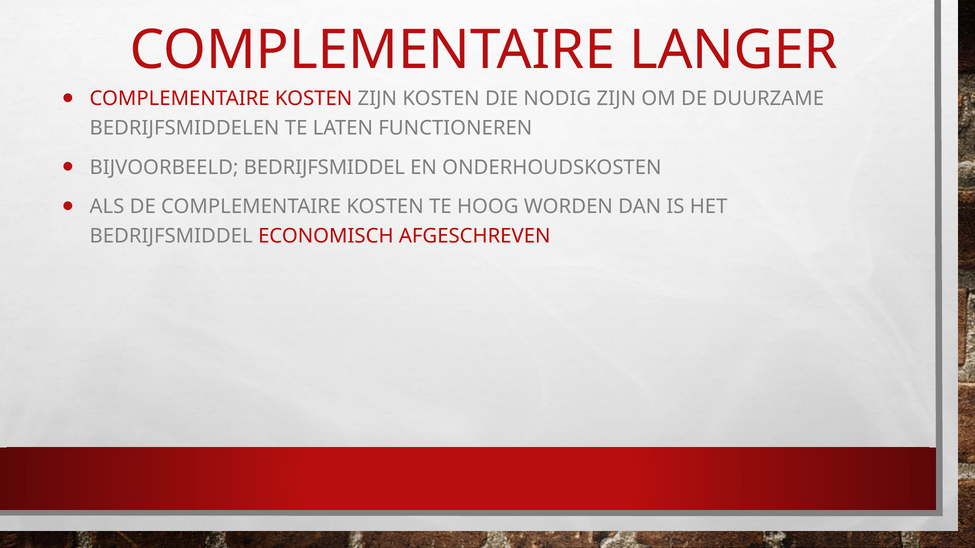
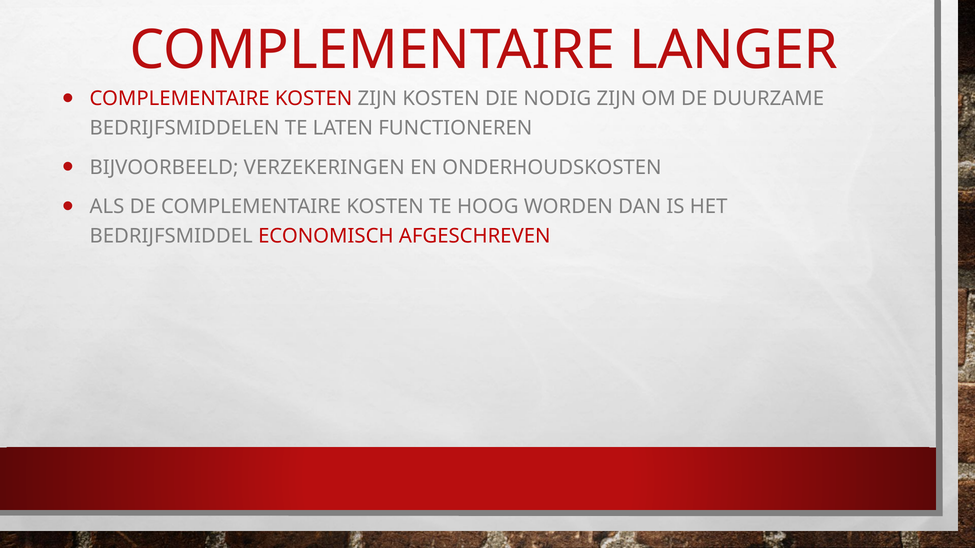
BIJVOORBEELD BEDRIJFSMIDDEL: BEDRIJFSMIDDEL -> VERZEKERINGEN
